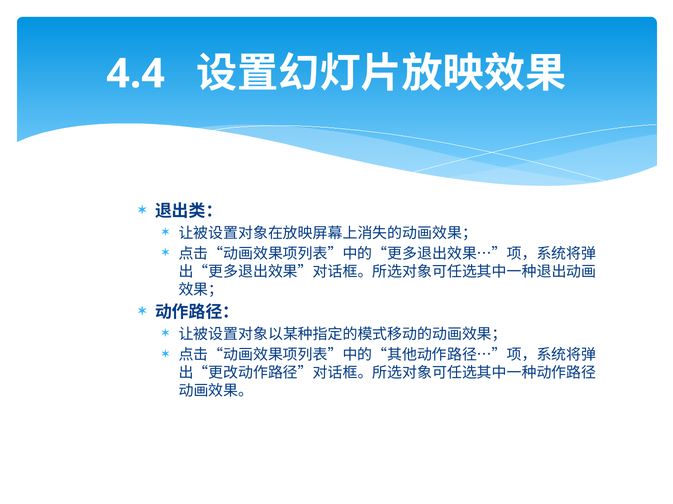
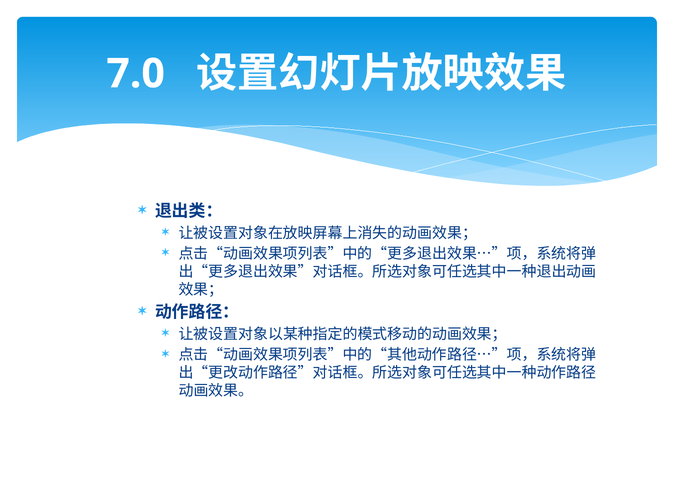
4.4: 4.4 -> 7.0
